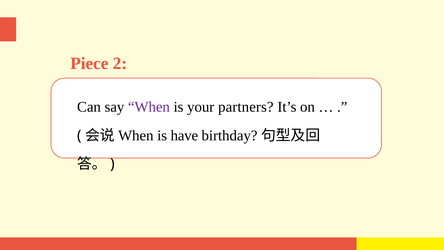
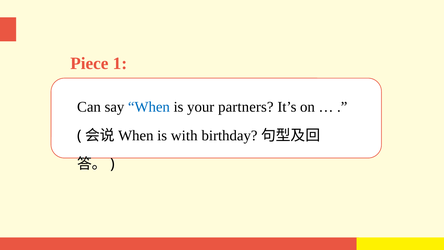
2: 2 -> 1
When colour: purple -> blue
have: have -> with
